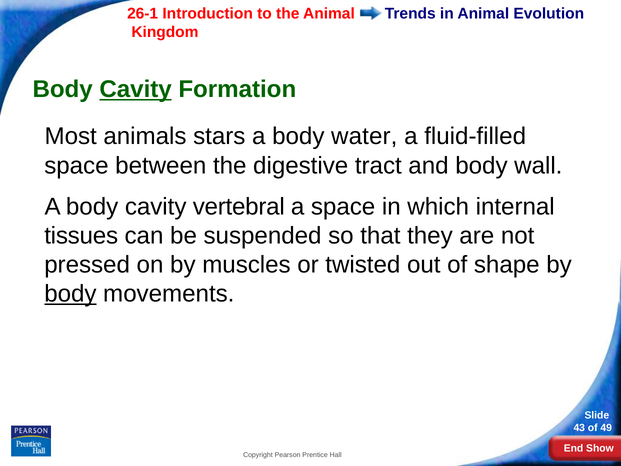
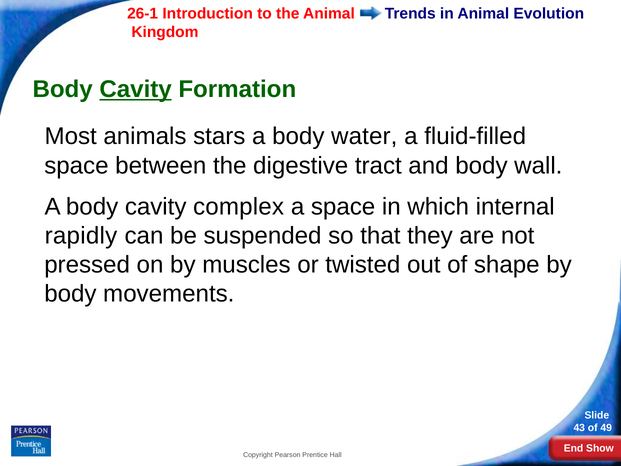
vertebral: vertebral -> complex
tissues: tissues -> rapidly
body at (70, 294) underline: present -> none
